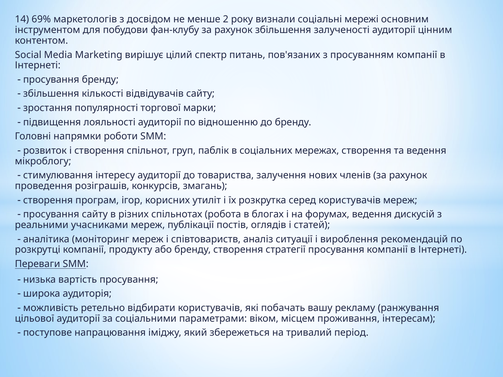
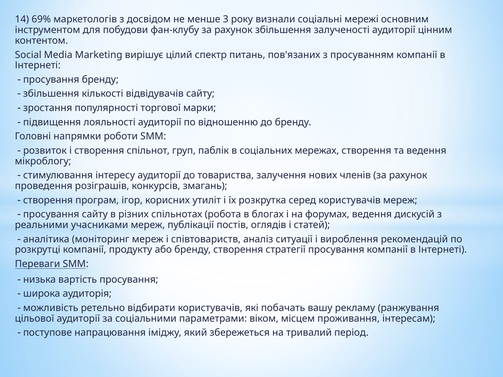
2: 2 -> 3
